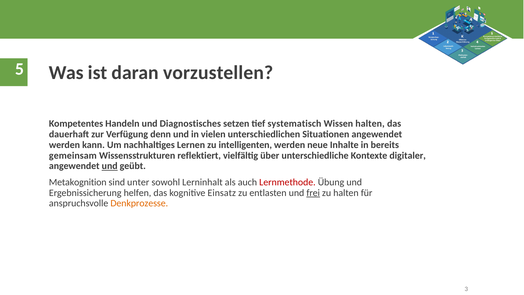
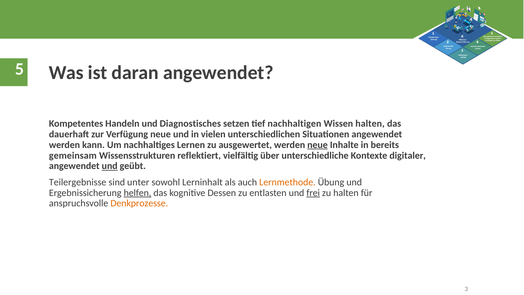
daran vorzustellen: vorzustellen -> angewendet
systematisch: systematisch -> nachhaltigen
Verfügung denn: denn -> neue
intelligenten: intelligenten -> ausgewertet
neue at (318, 145) underline: none -> present
Metakognition: Metakognition -> Teilergebnisse
Lernmethode colour: red -> orange
helfen underline: none -> present
Einsatz: Einsatz -> Dessen
